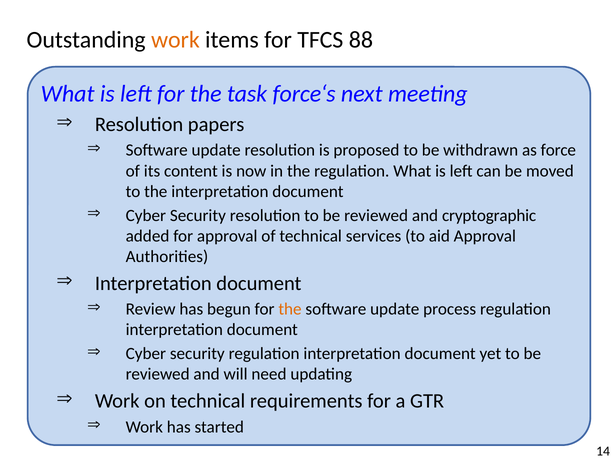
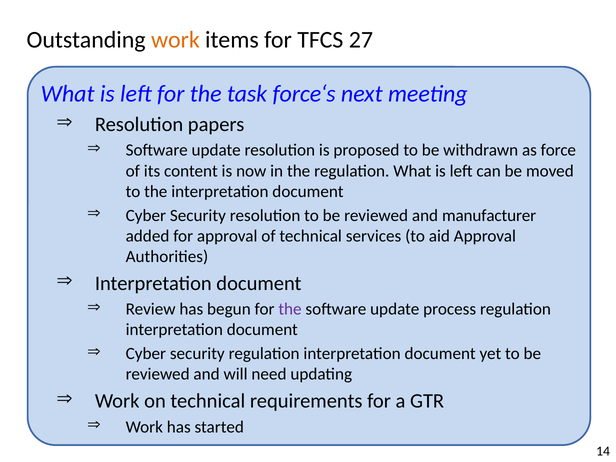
88: 88 -> 27
cryptographic: cryptographic -> manufacturer
the at (290, 309) colour: orange -> purple
